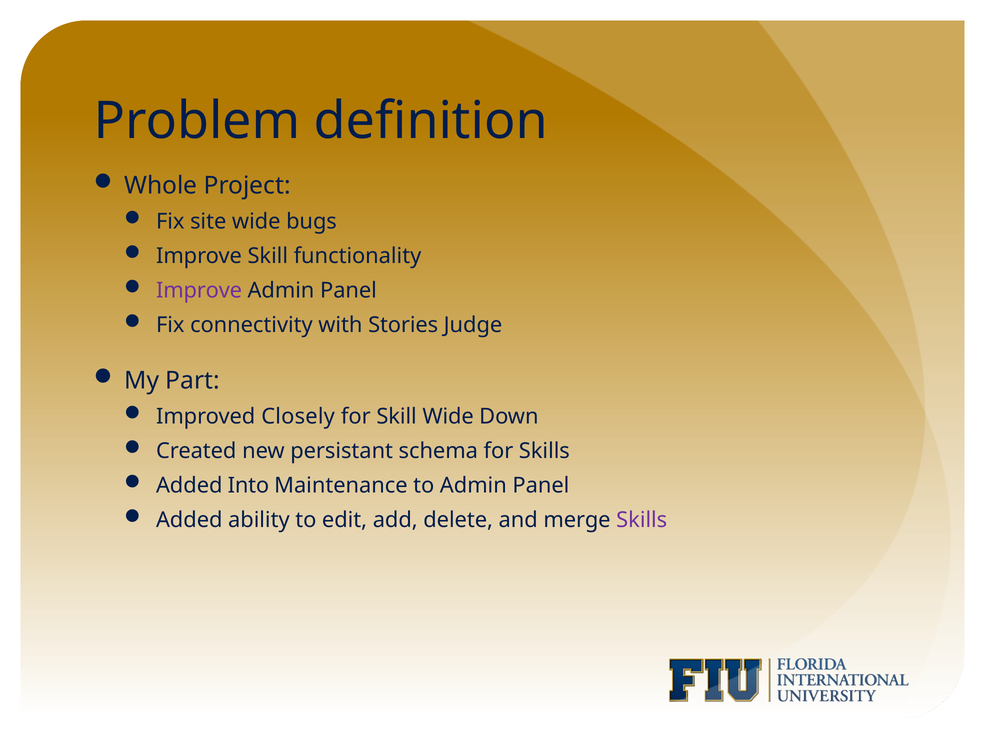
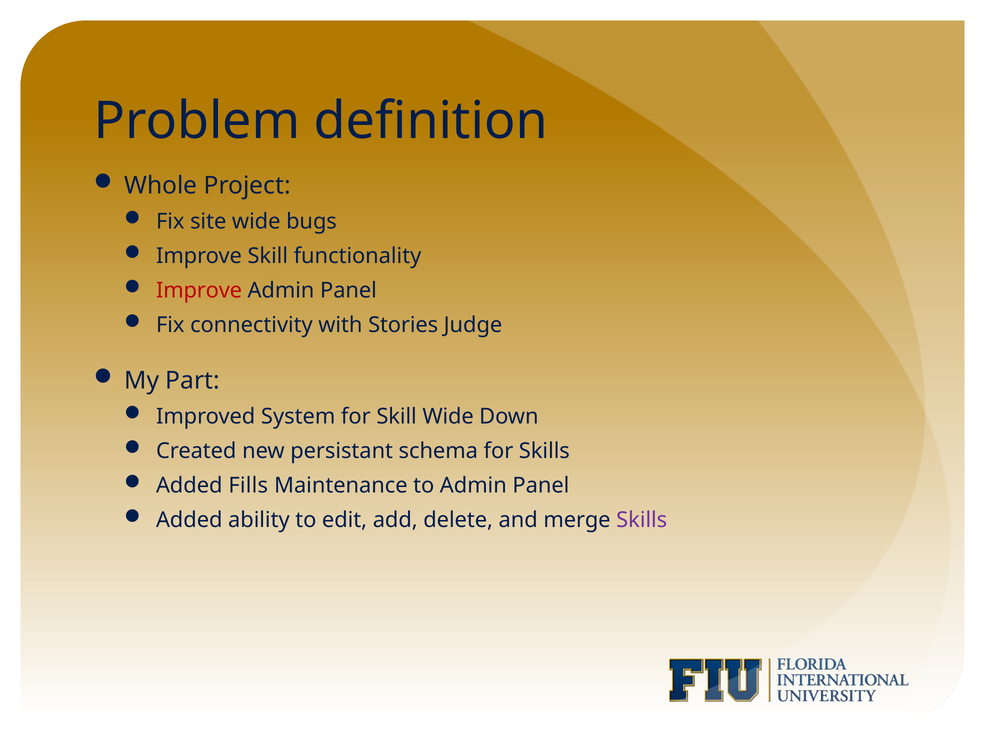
Improve at (199, 290) colour: purple -> red
Closely: Closely -> System
Into: Into -> Fills
